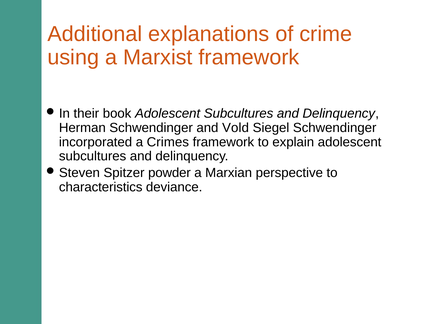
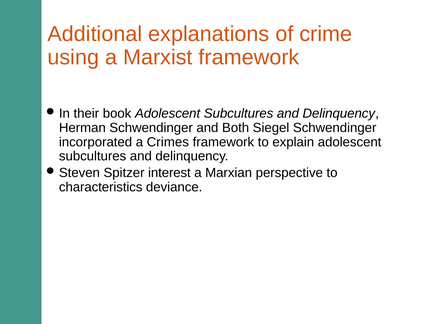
Vold: Vold -> Both
powder: powder -> interest
